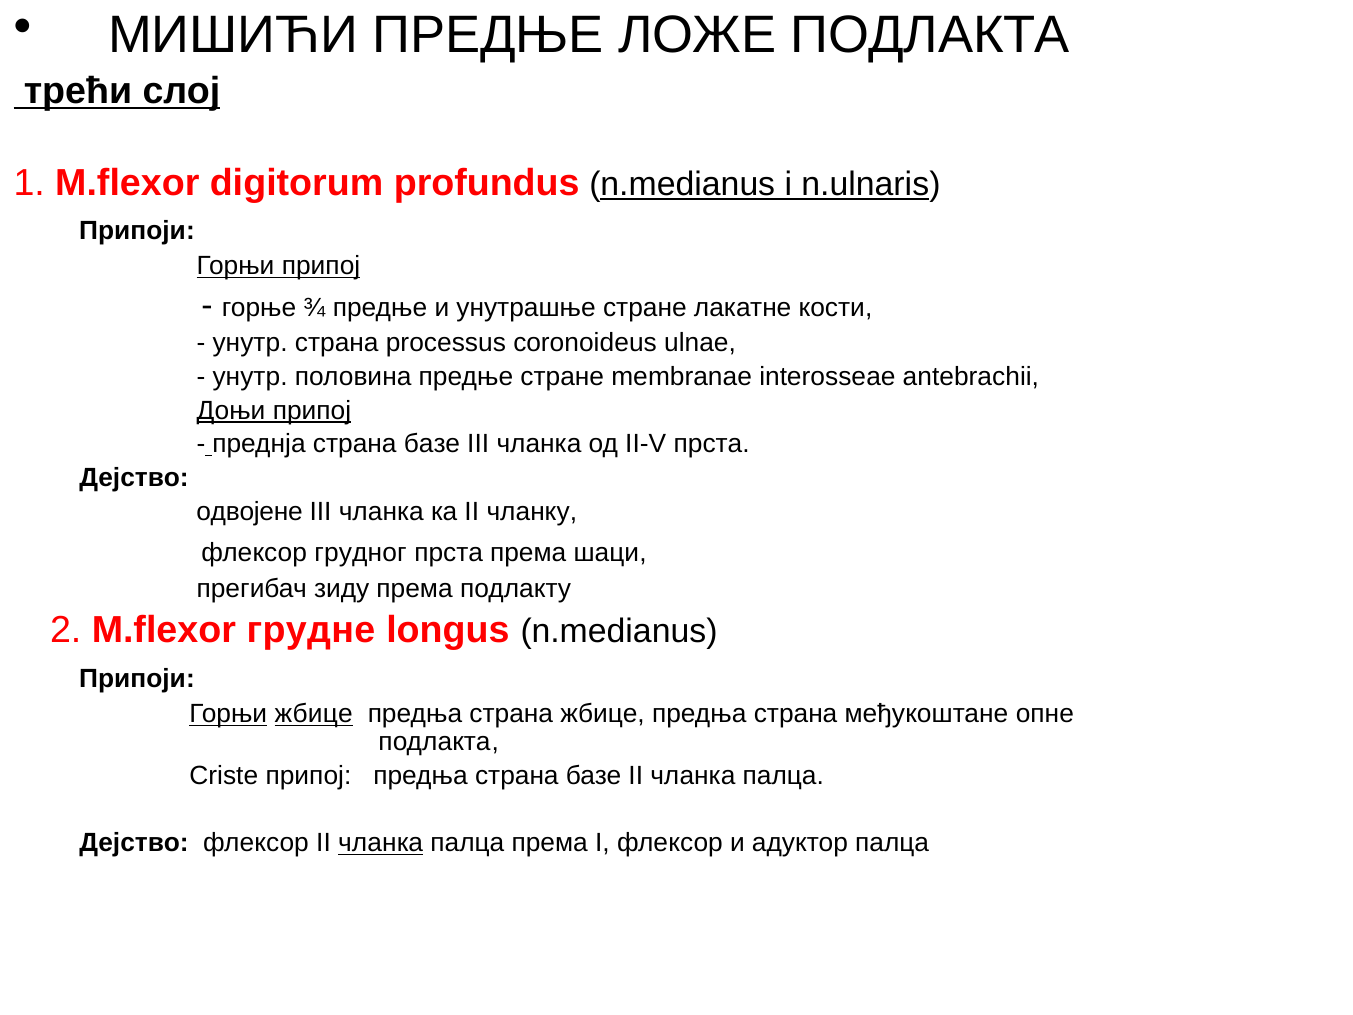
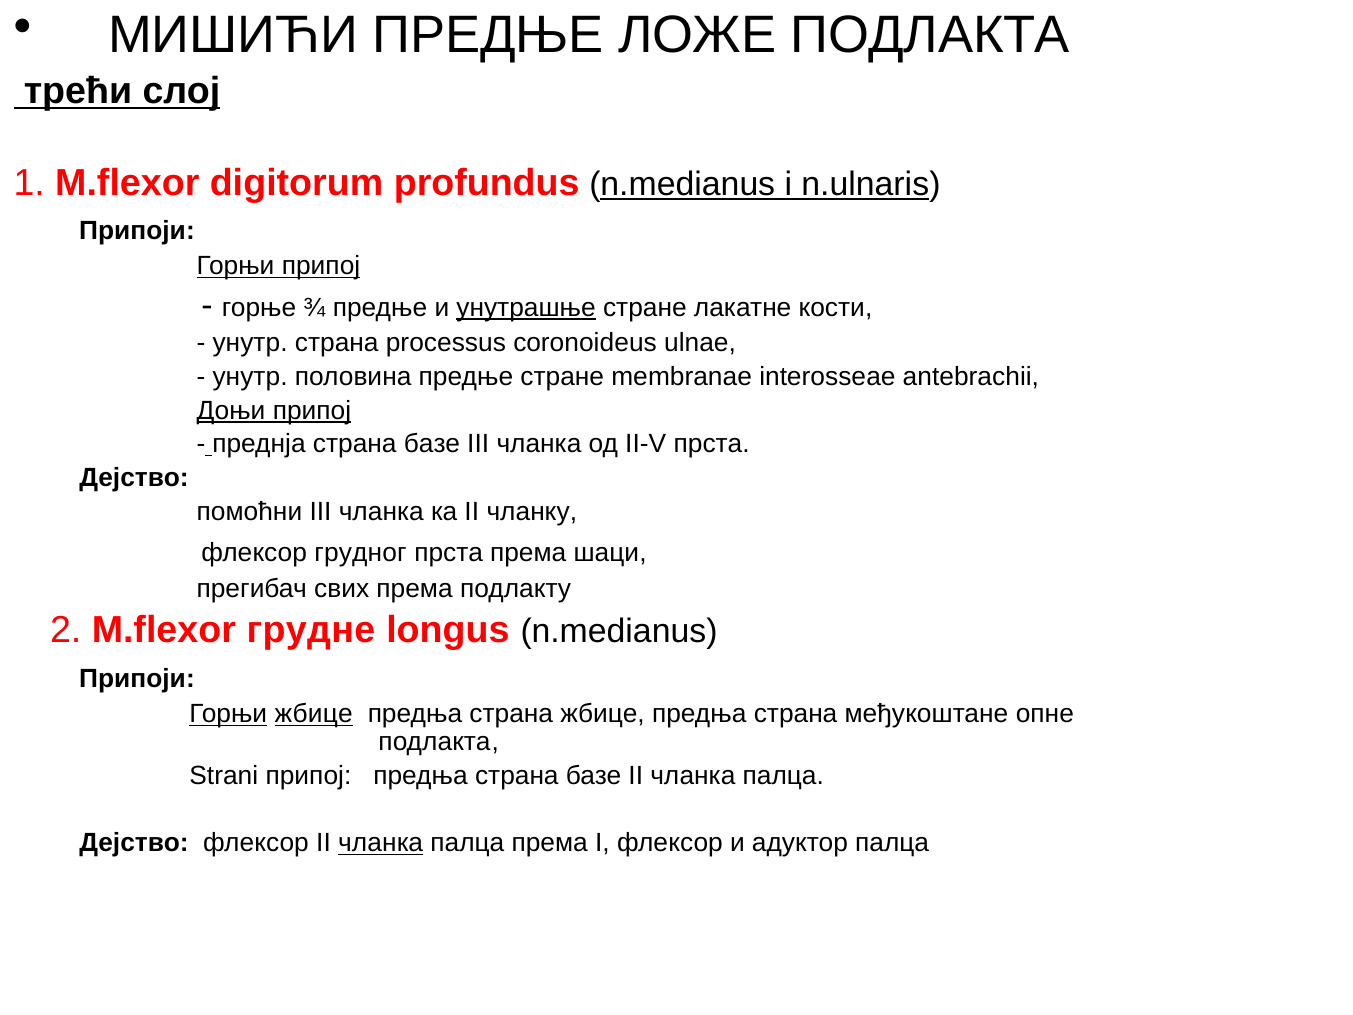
унутрашње underline: none -> present
одвојене: одвојене -> помоћни
зиду: зиду -> свих
Criste: Criste -> Strani
